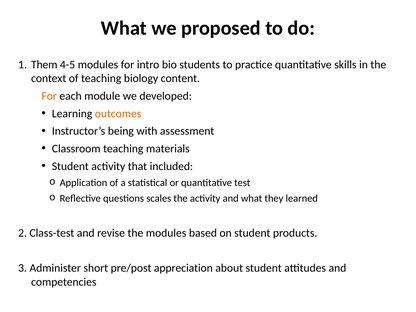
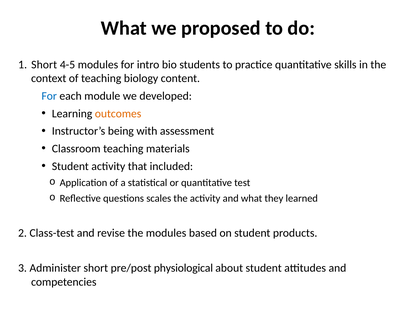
Them at (44, 65): Them -> Short
For at (49, 96) colour: orange -> blue
appreciation: appreciation -> physiological
